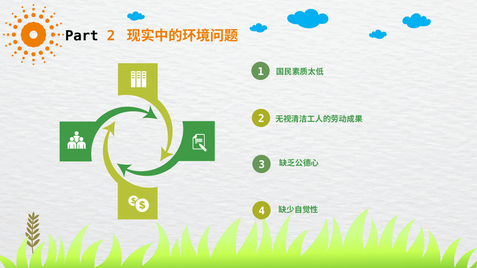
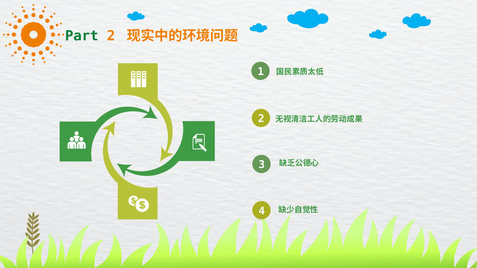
Part colour: black -> green
